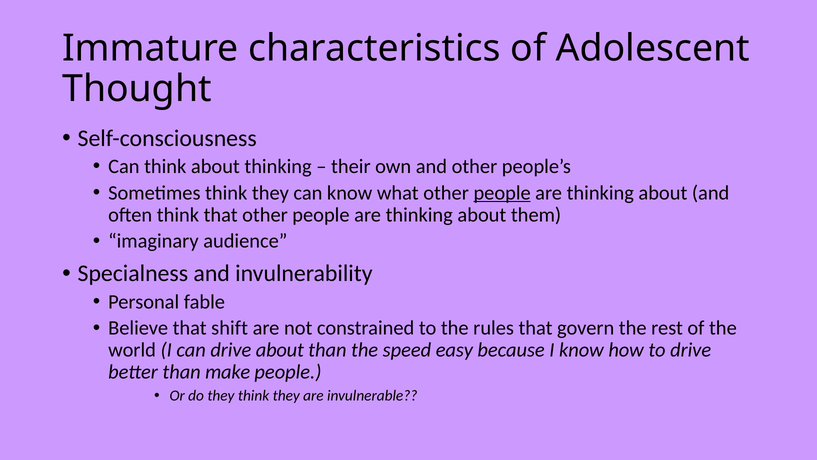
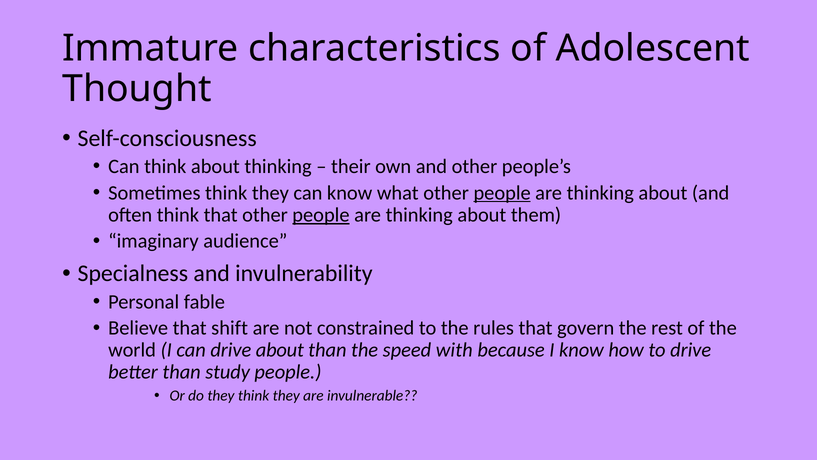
people at (321, 215) underline: none -> present
easy: easy -> with
make: make -> study
